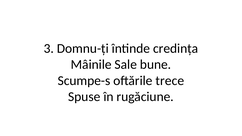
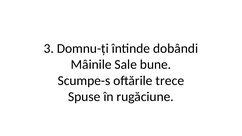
credința: credința -> dobândi
